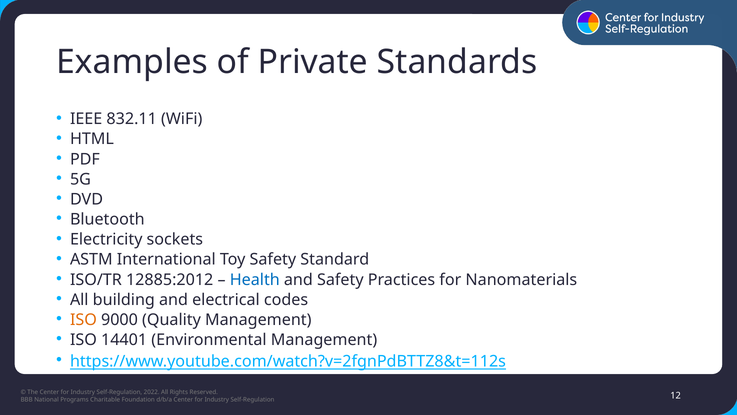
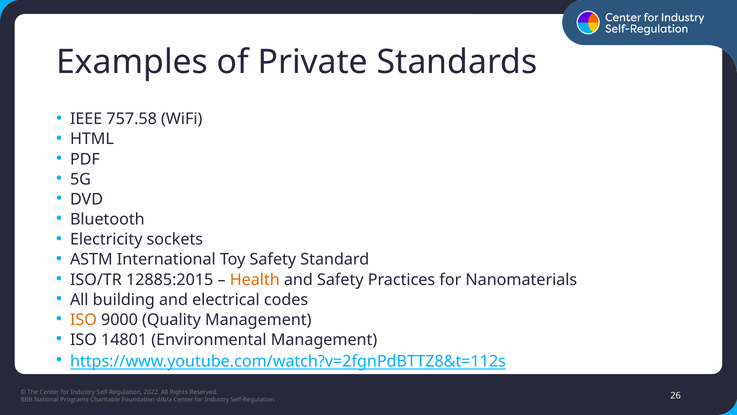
832.11: 832.11 -> 757.58
12885:2012: 12885:2012 -> 12885:2015
Health colour: blue -> orange
14401: 14401 -> 14801
12: 12 -> 26
